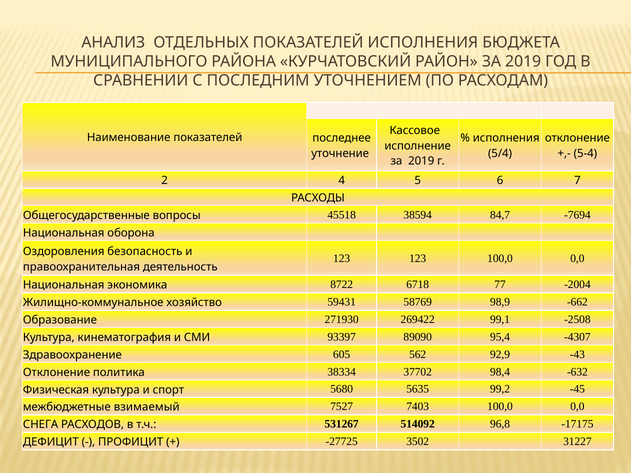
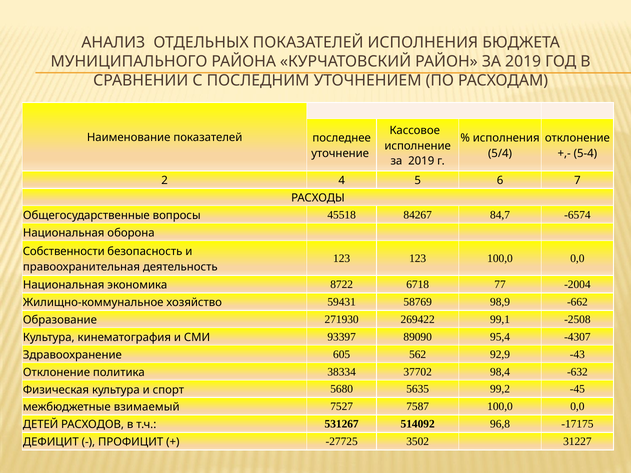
38594: 38594 -> 84267
-7694: -7694 -> -6574
Оздоровления: Оздоровления -> Собственности
7403: 7403 -> 7587
СНЕГА: СНЕГА -> ДЕТЕЙ
